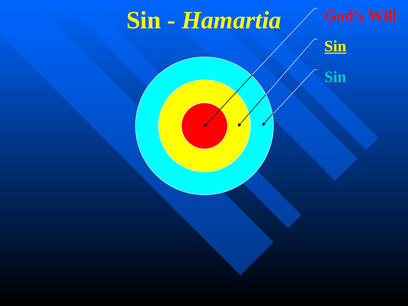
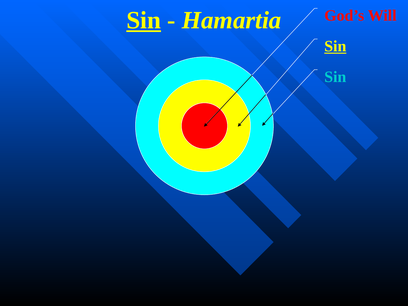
Sin at (144, 20) underline: none -> present
